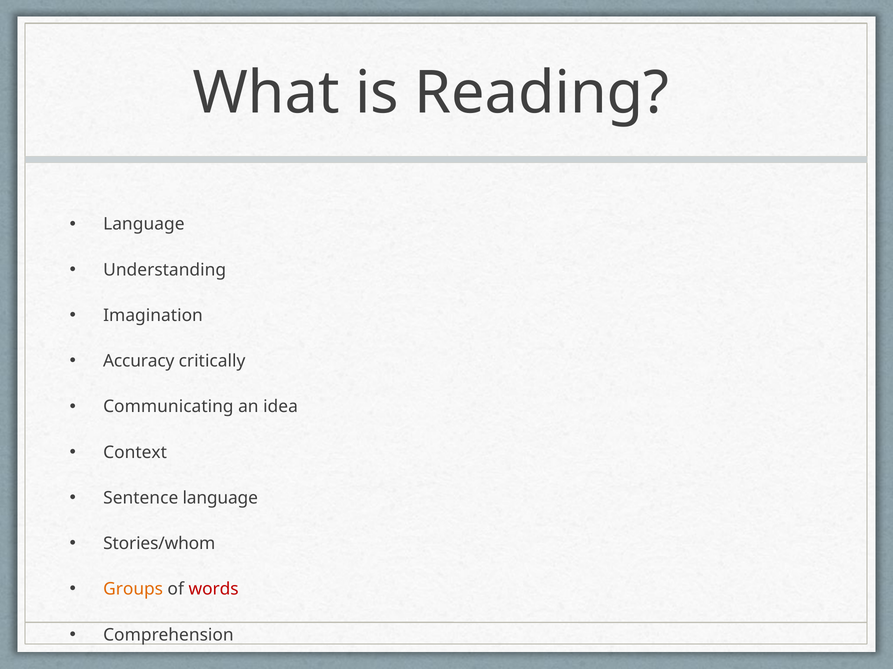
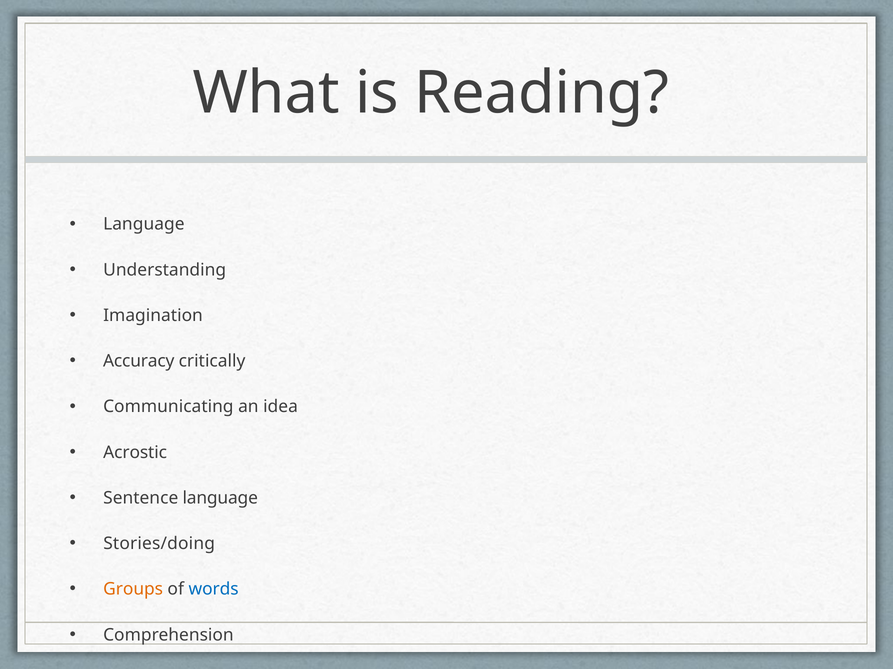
Context: Context -> Acrostic
Stories/whom: Stories/whom -> Stories/doing
words colour: red -> blue
